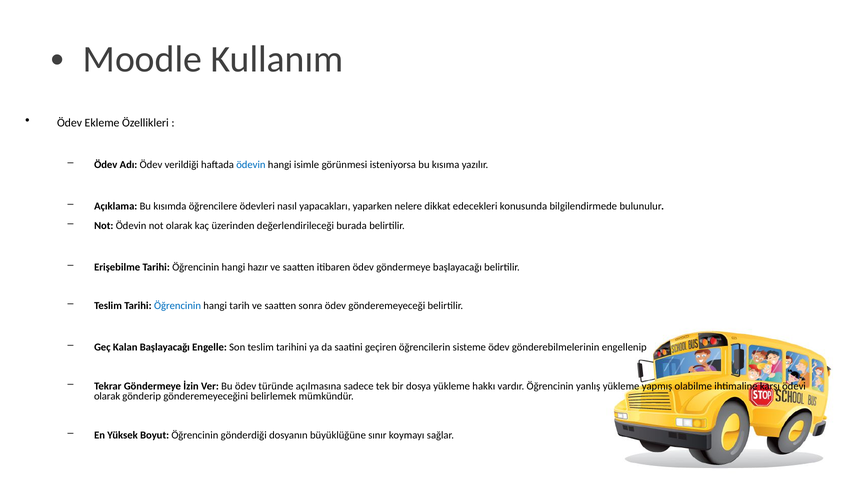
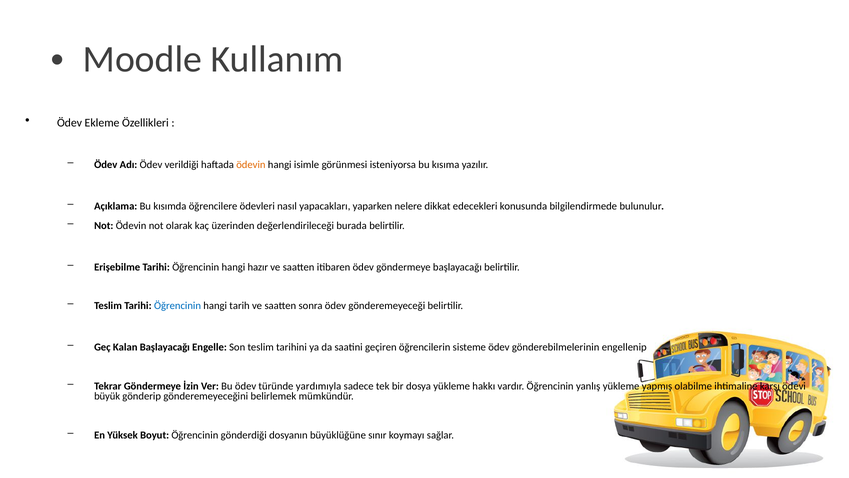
ödevin at (251, 165) colour: blue -> orange
açılmasına: açılmasına -> yardımıyla
olarak at (107, 396): olarak -> büyük
